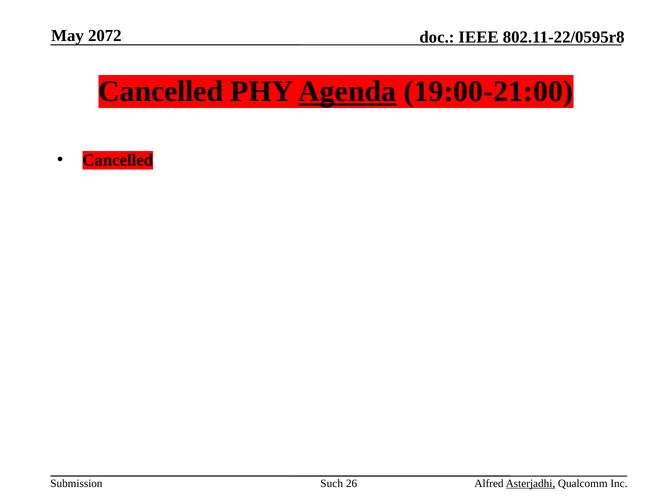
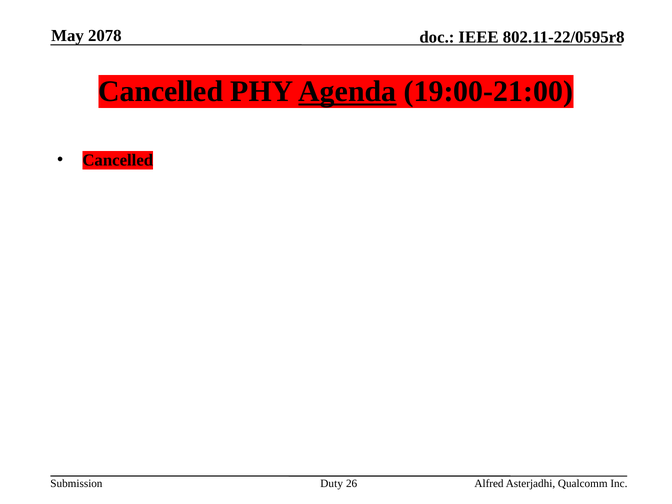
2072: 2072 -> 2078
Such: Such -> Duty
Asterjadhi underline: present -> none
